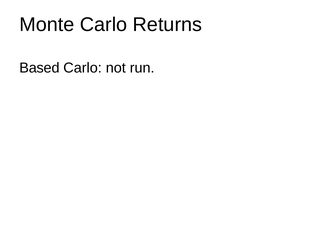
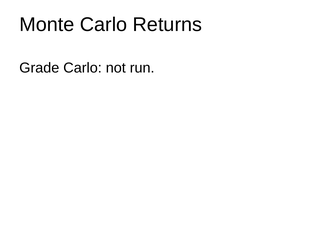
Based: Based -> Grade
